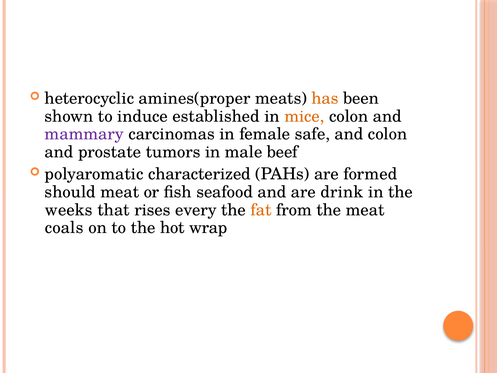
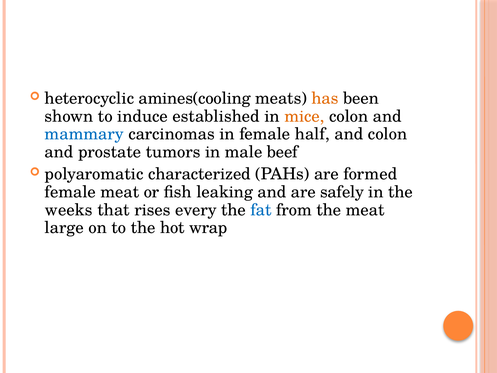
amines(proper: amines(proper -> amines(cooling
mammary colour: purple -> blue
safe: safe -> half
should at (70, 192): should -> female
seafood: seafood -> leaking
drink: drink -> safely
fat colour: orange -> blue
coals: coals -> large
